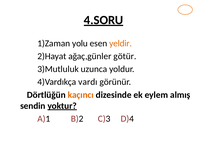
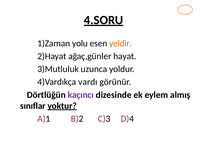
götür: götür -> hayat
kaçıncı colour: orange -> purple
sendin: sendin -> sınıflar
